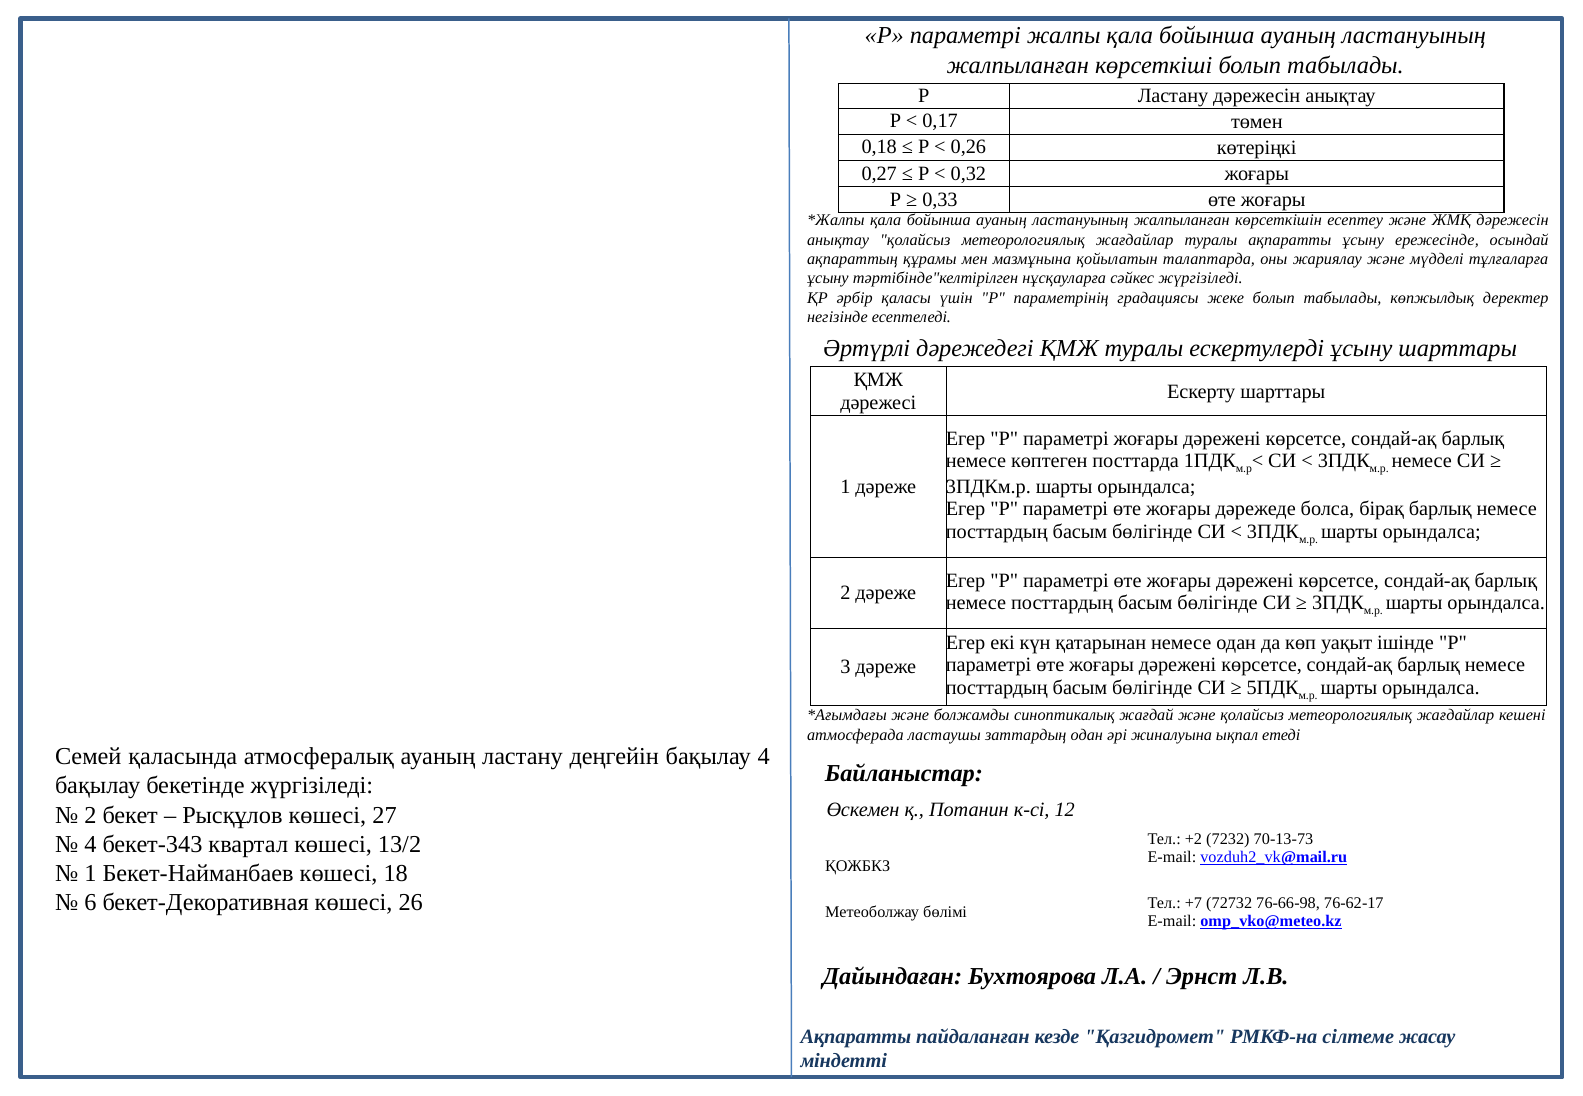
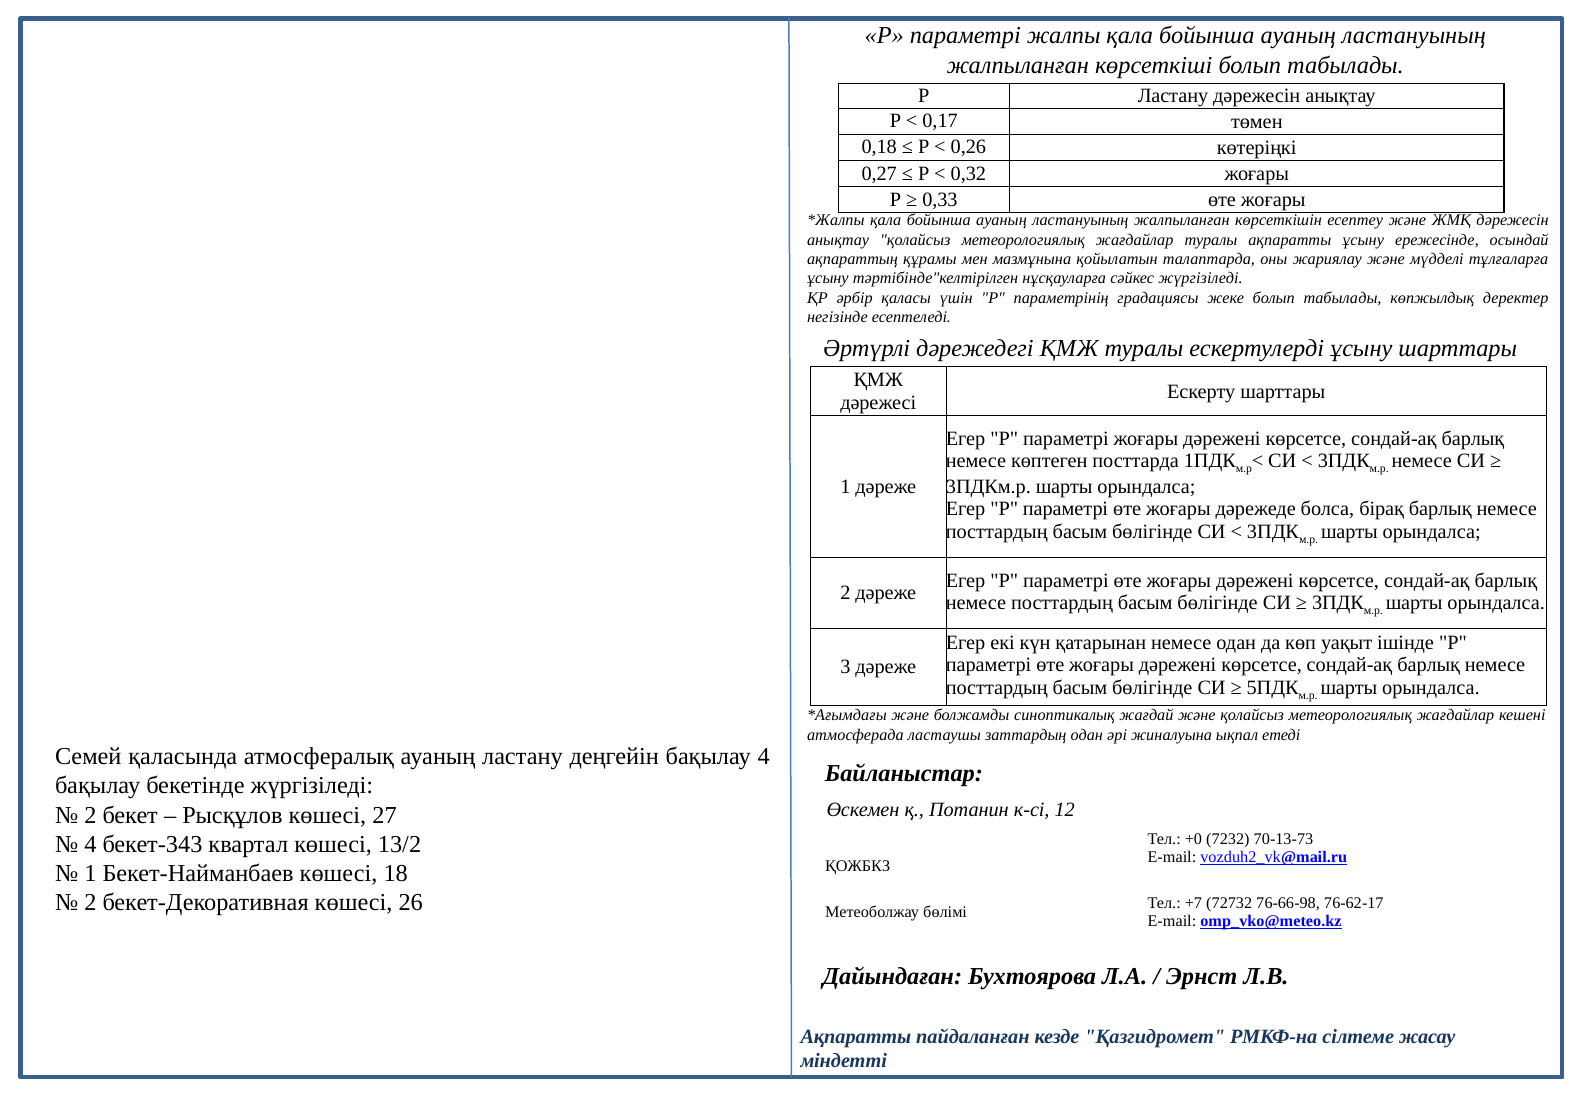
+2: +2 -> +0
6 at (90, 903): 6 -> 2
